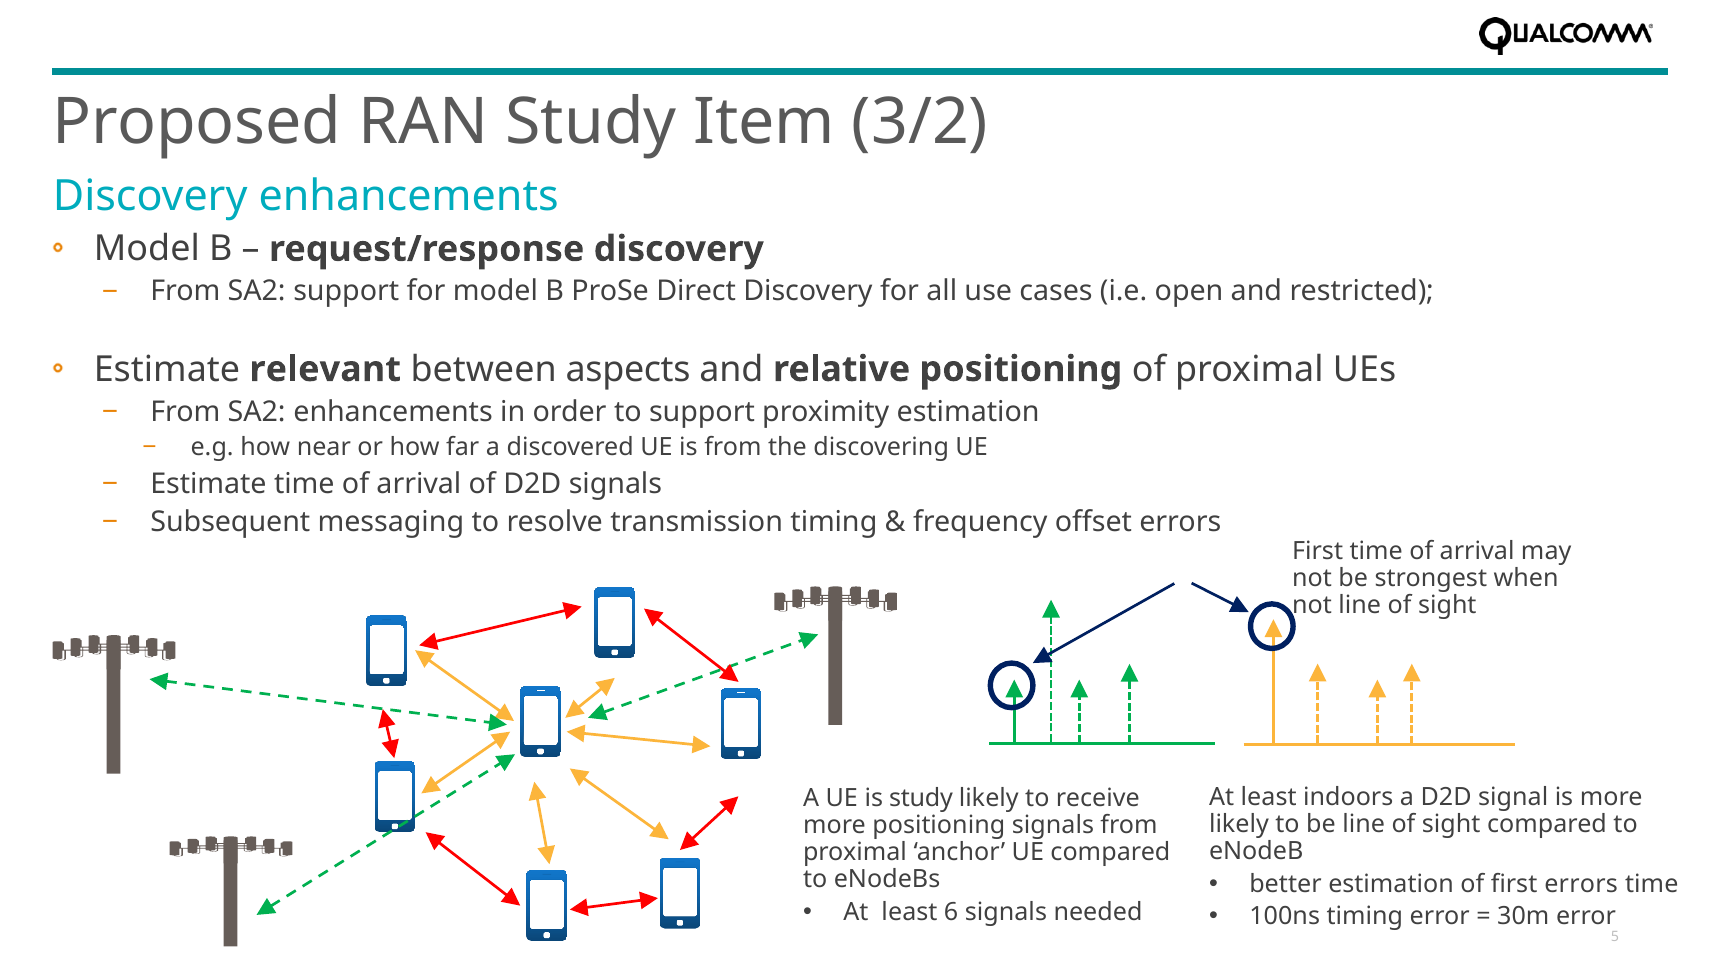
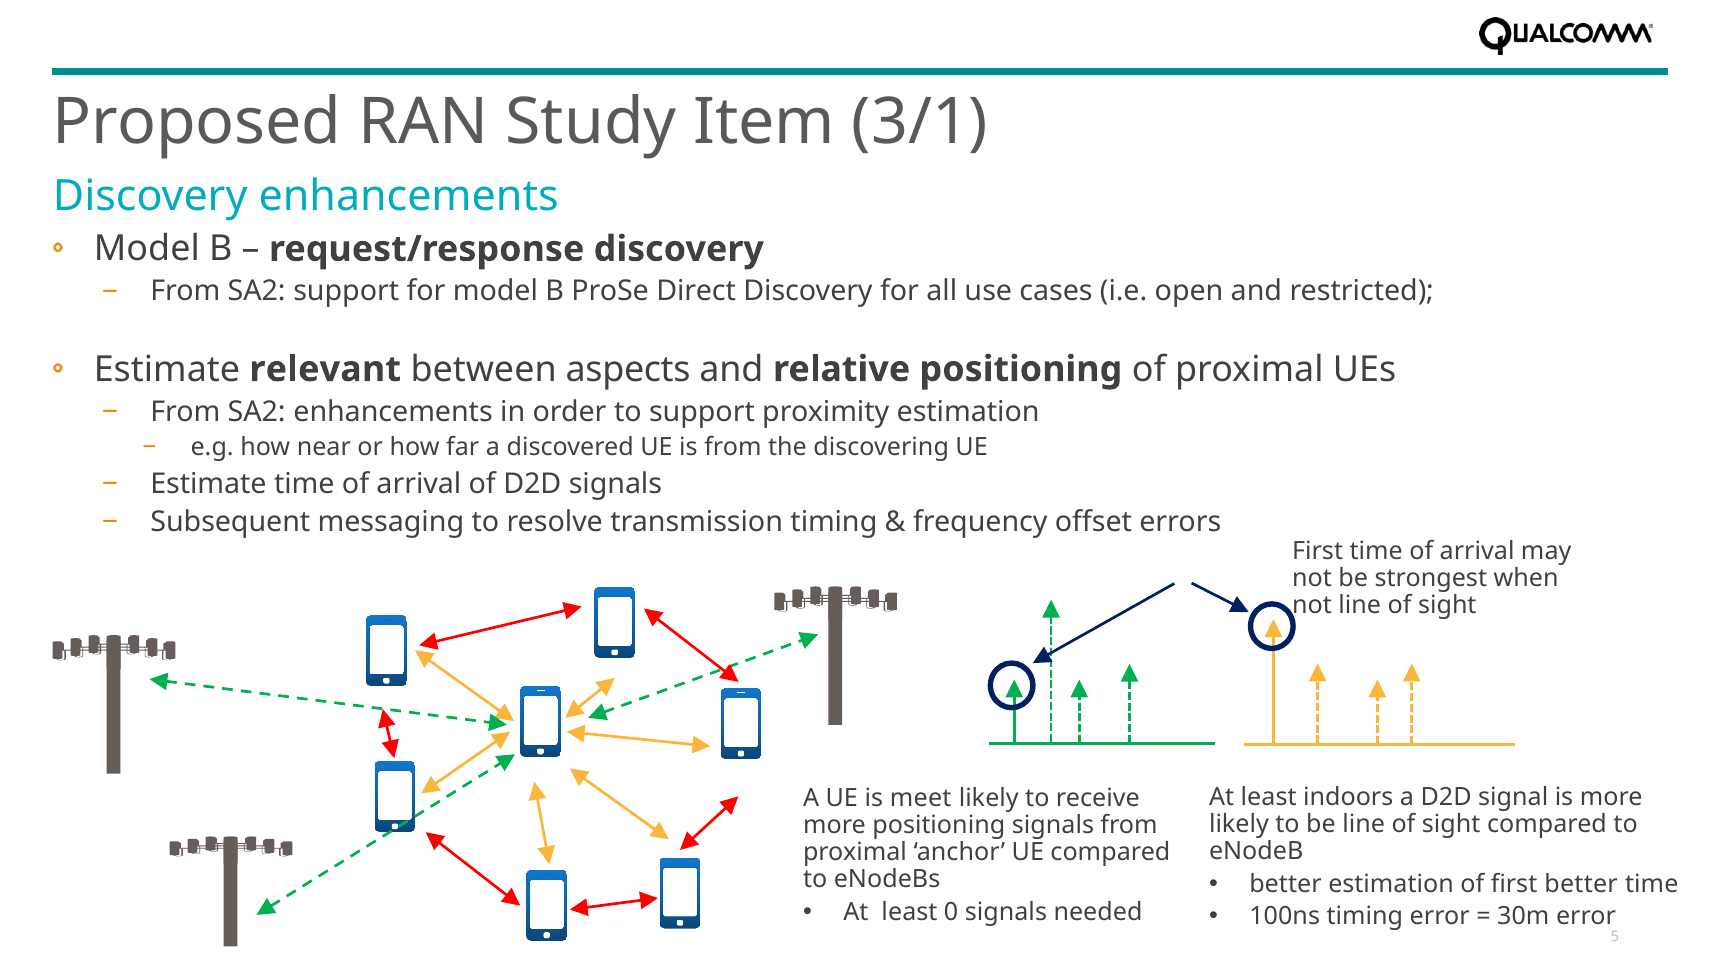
3/2: 3/2 -> 3/1
is study: study -> meet
first errors: errors -> better
6: 6 -> 0
